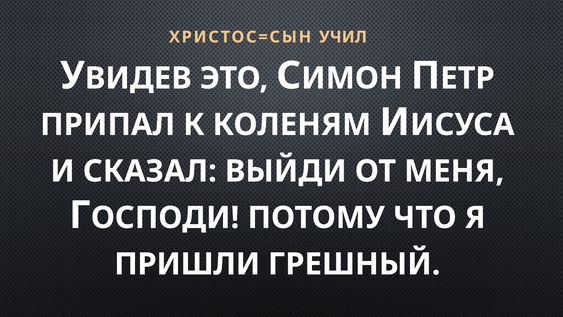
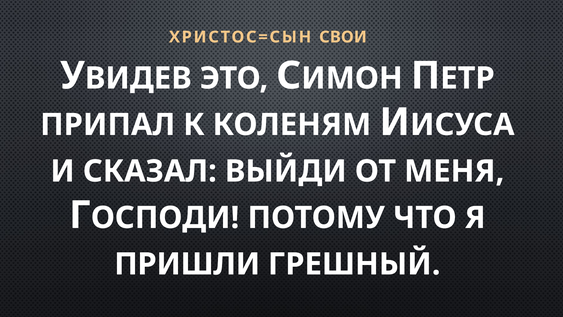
УЧИЛ: УЧИЛ -> СВОИ
